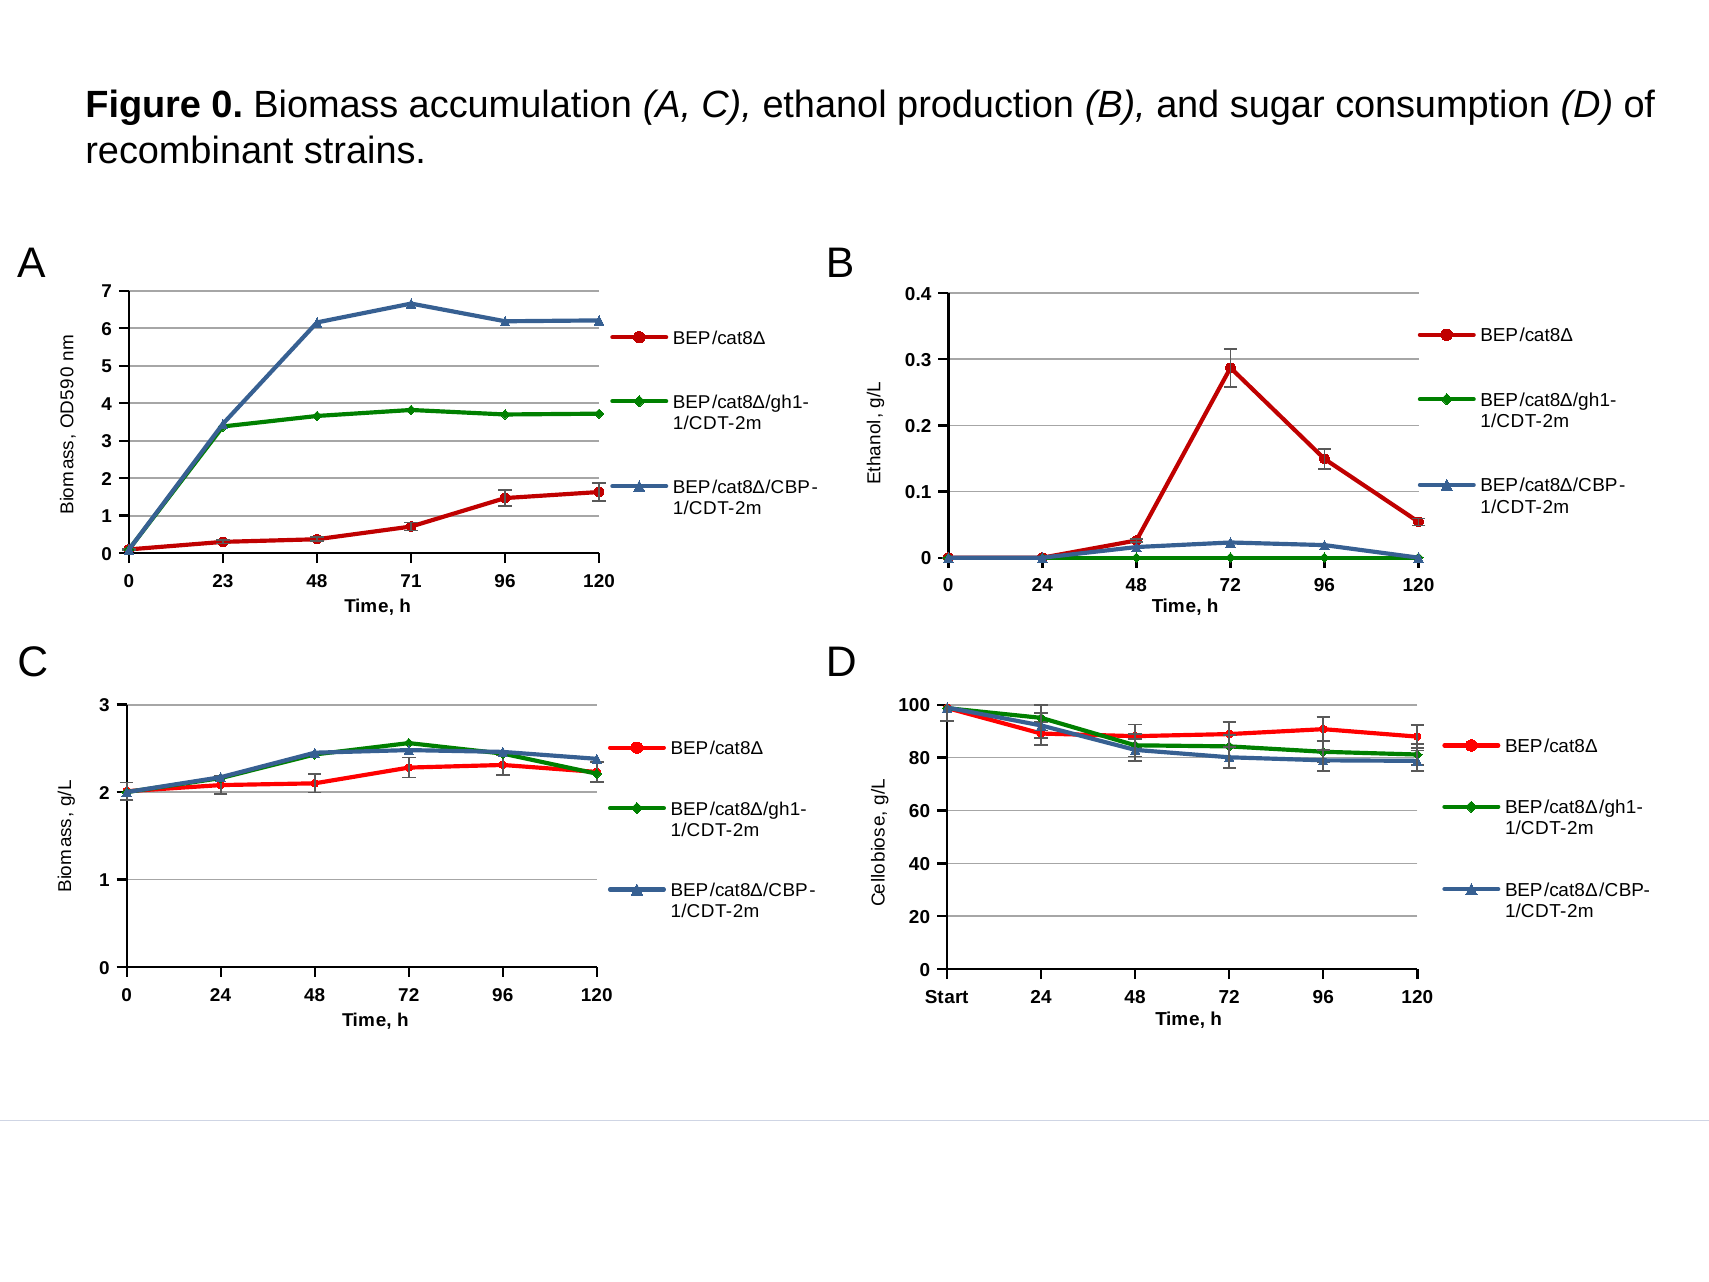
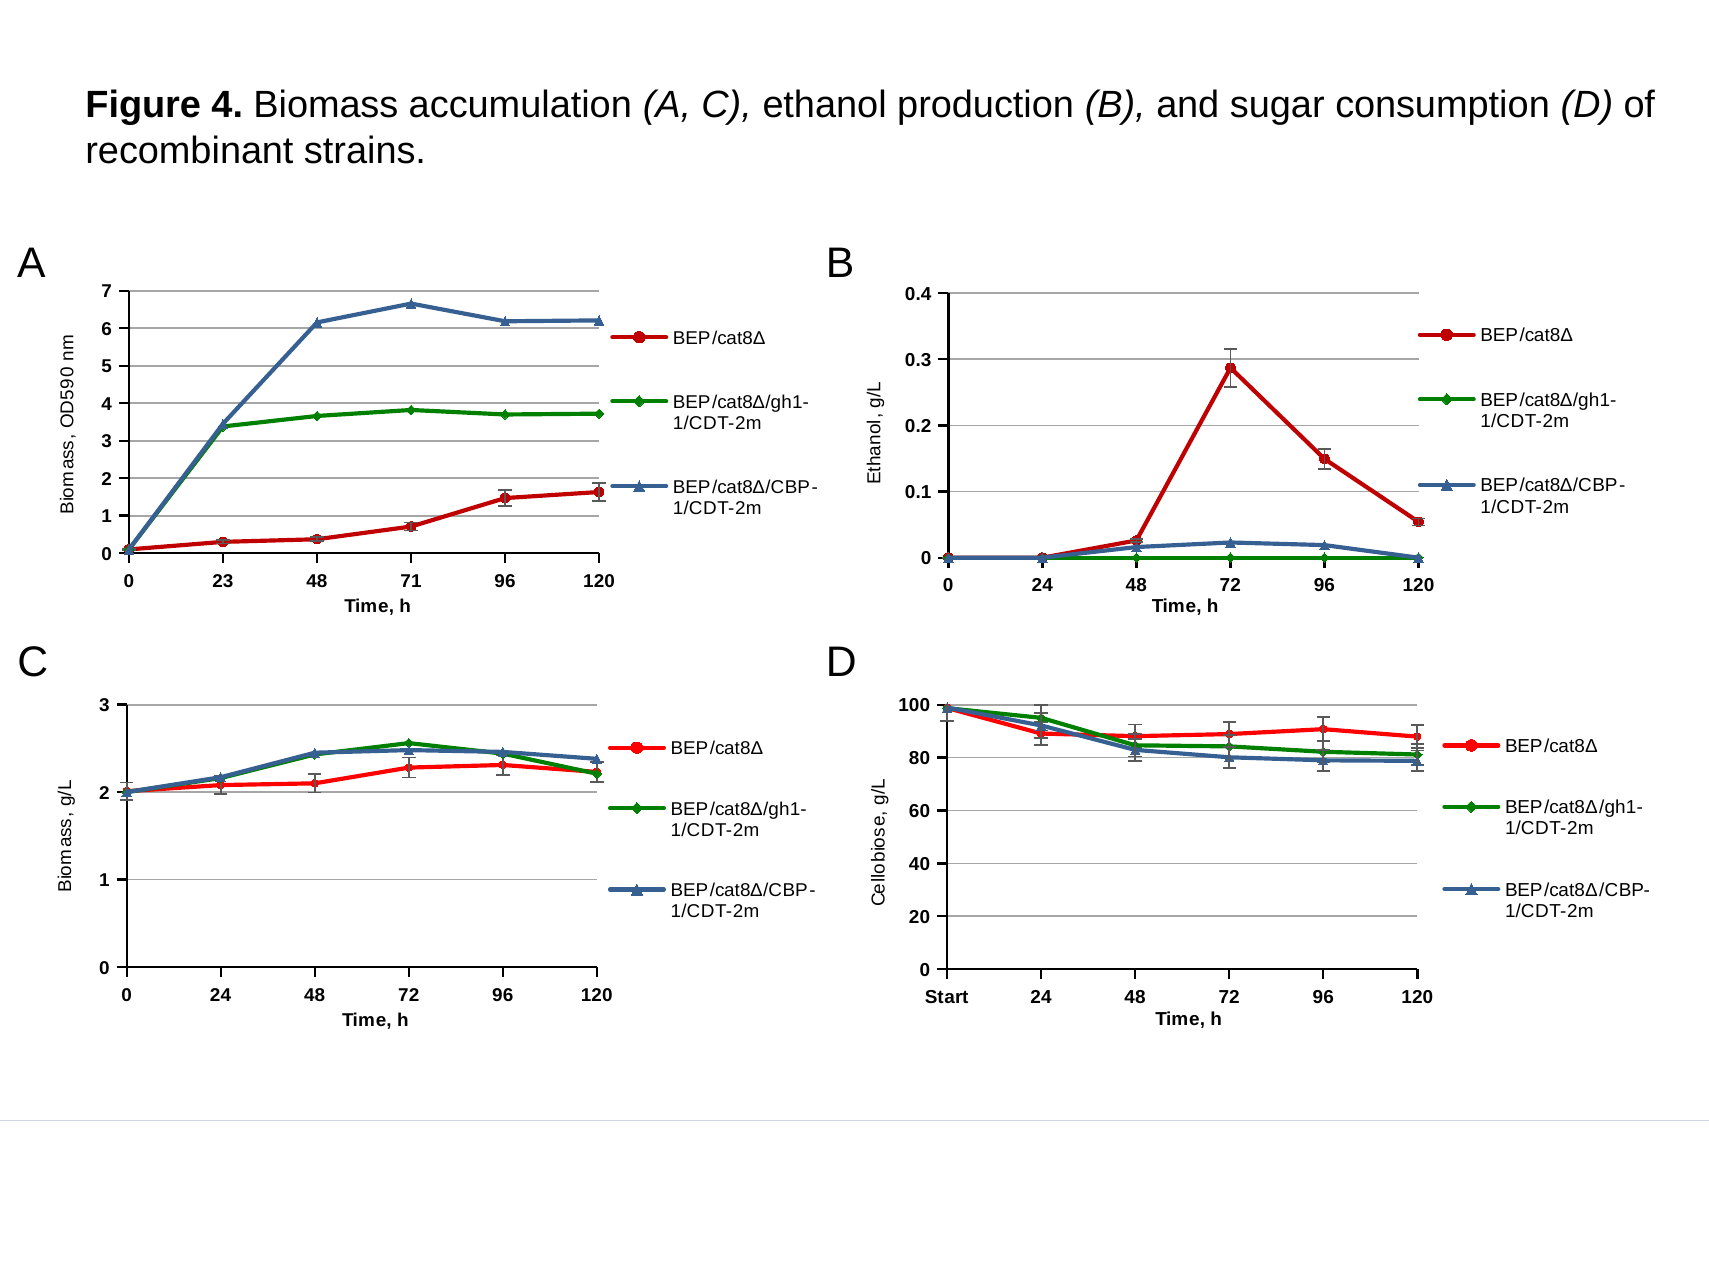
Figure 0: 0 -> 4
